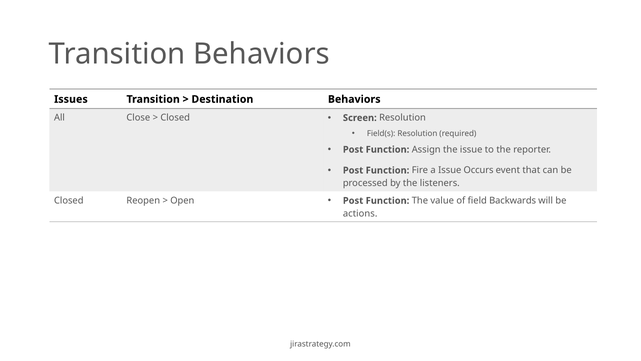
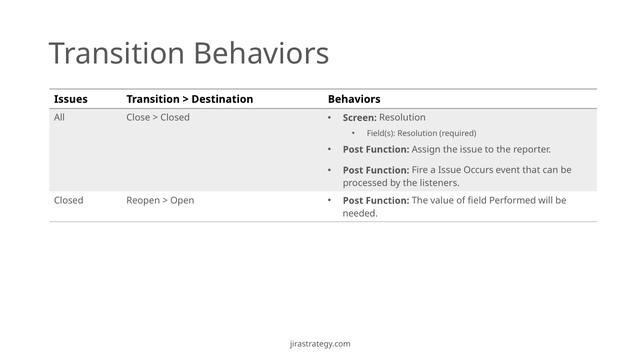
Backwards: Backwards -> Performed
actions: actions -> needed
